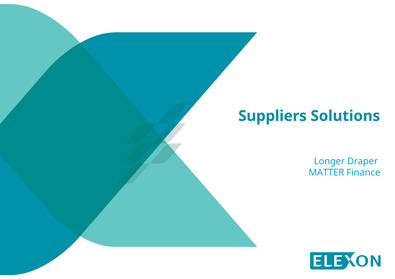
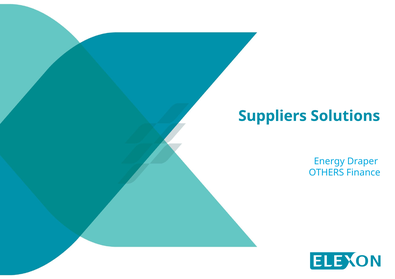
Longer: Longer -> Energy
MATTER: MATTER -> OTHERS
